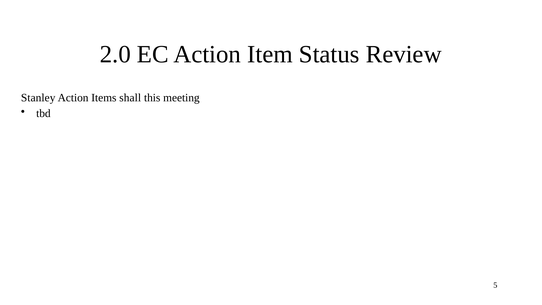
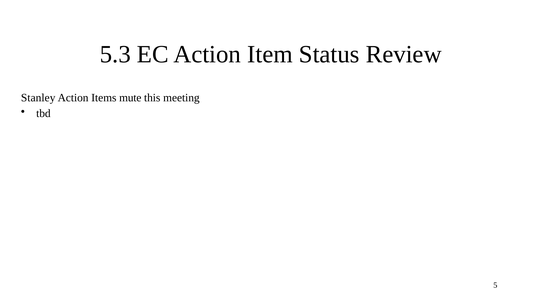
2.0: 2.0 -> 5.3
shall: shall -> mute
